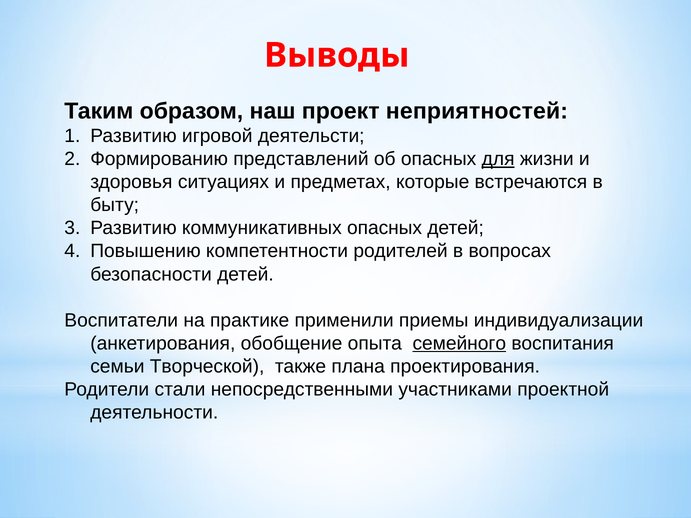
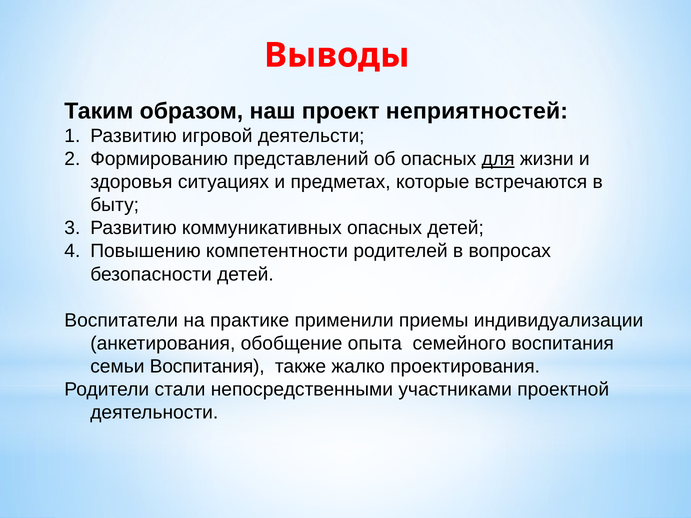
семейного underline: present -> none
семьи Творческой: Творческой -> Воспитания
плана: плана -> жалко
